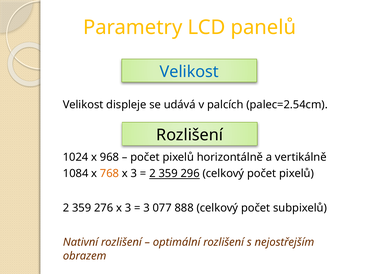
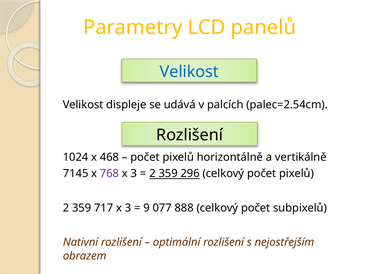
968: 968 -> 468
1084: 1084 -> 7145
768 colour: orange -> purple
276: 276 -> 717
3 at (147, 208): 3 -> 9
